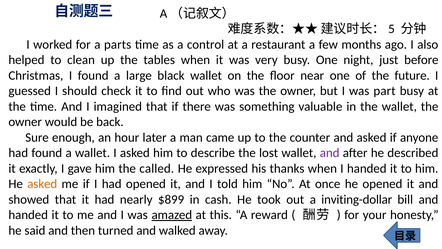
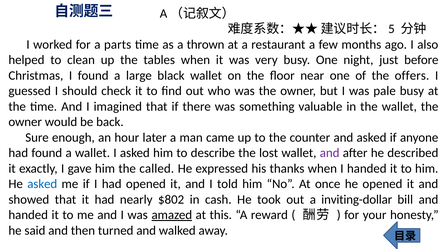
control: control -> thrown
future: future -> offers
part: part -> pale
asked at (42, 184) colour: orange -> blue
$899: $899 -> $802
